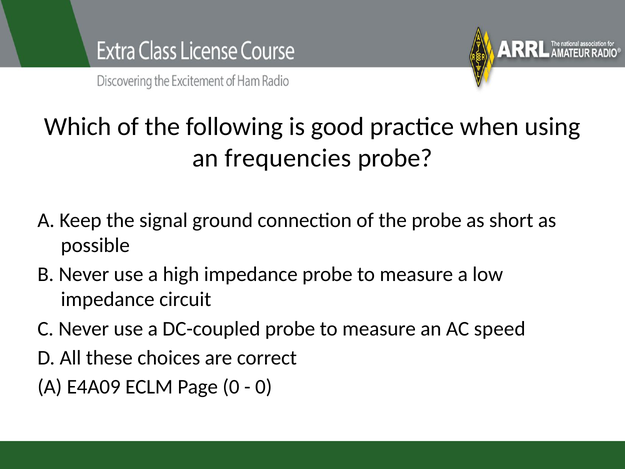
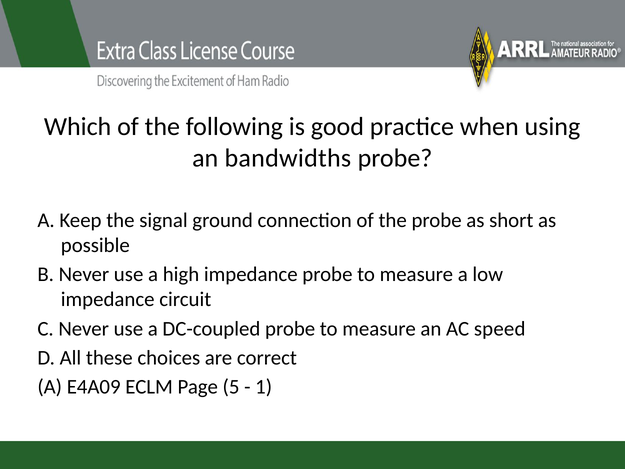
frequencies: frequencies -> bandwidths
Page 0: 0 -> 5
0 at (264, 387): 0 -> 1
